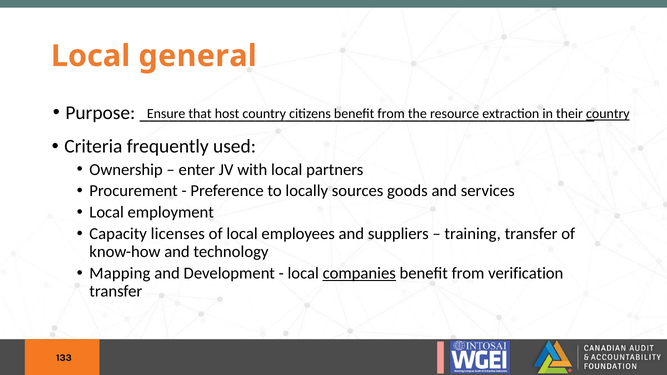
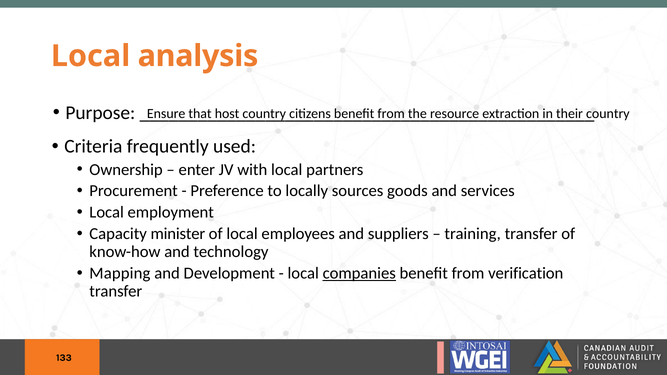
general: general -> analysis
country at (608, 114) underline: present -> none
licenses: licenses -> minister
